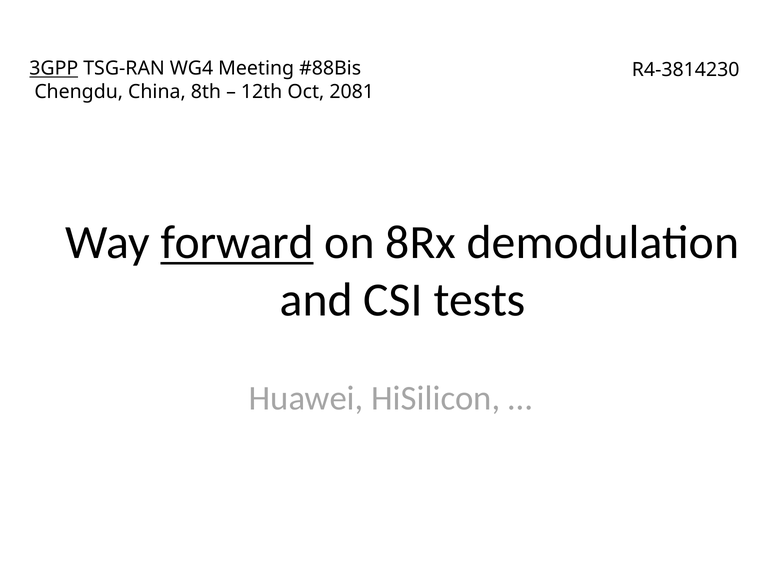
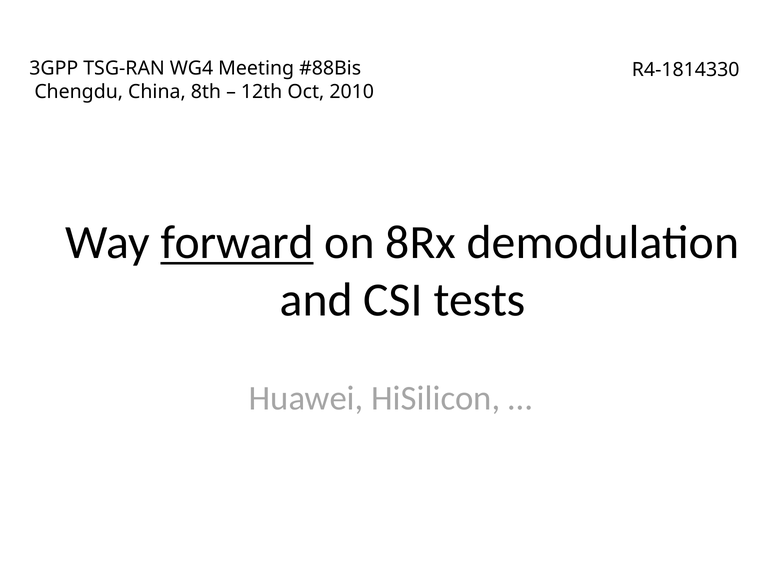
3GPP underline: present -> none
R4-3814230: R4-3814230 -> R4-1814330
2081: 2081 -> 2010
